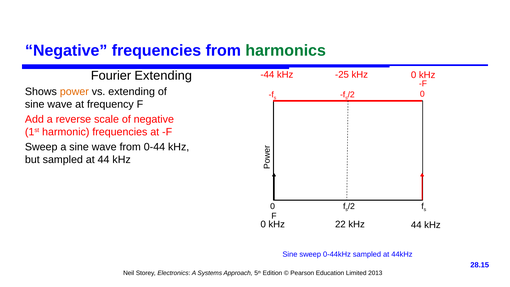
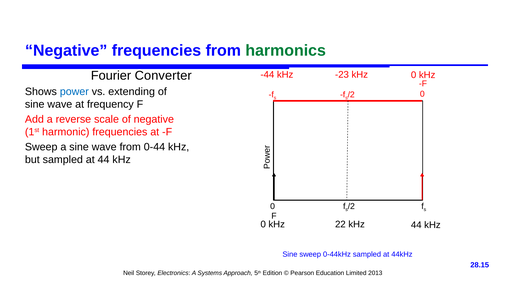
Fourier Extending: Extending -> Converter
-25: -25 -> -23
power colour: orange -> blue
